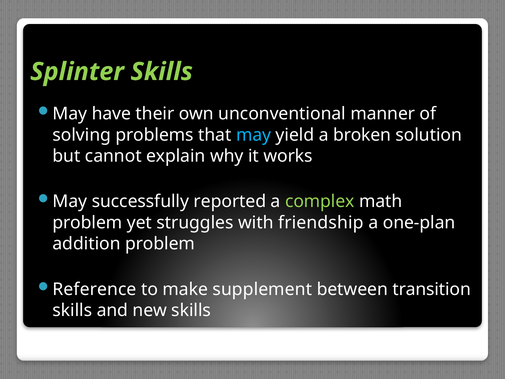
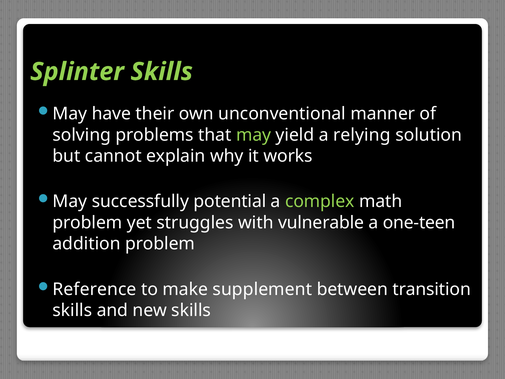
may at (254, 135) colour: light blue -> light green
broken: broken -> relying
reported: reported -> potential
friendship: friendship -> vulnerable
one-plan: one-plan -> one-teen
